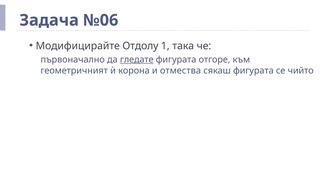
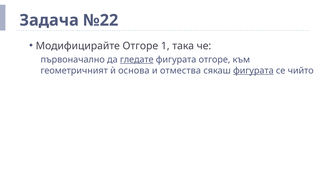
№06: №06 -> №22
Модифицирайте Отдолу: Отдолу -> Отгоре
корона: корона -> основа
фигурата at (253, 70) underline: none -> present
